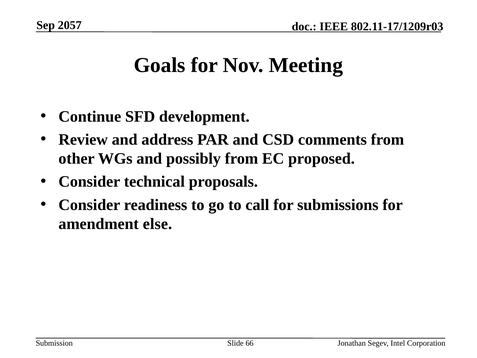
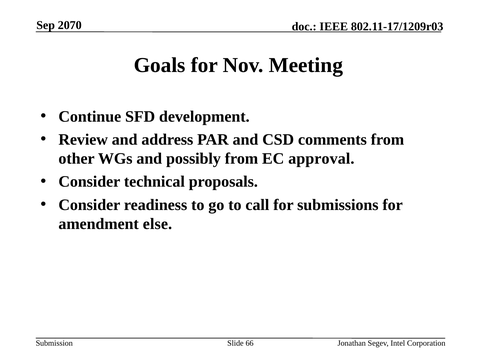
2057: 2057 -> 2070
proposed: proposed -> approval
